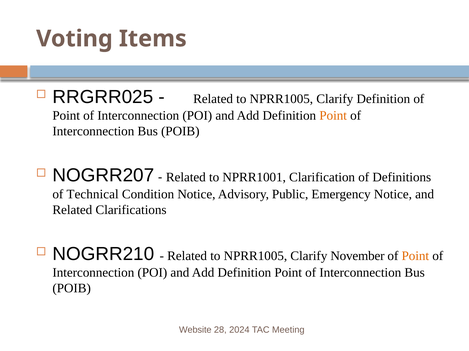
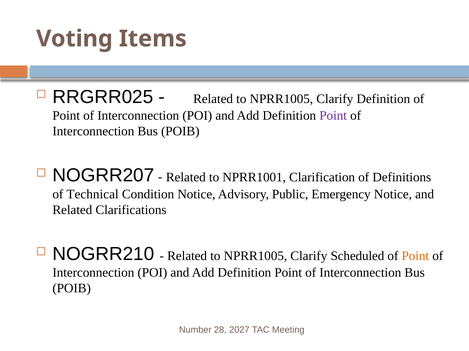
Point at (333, 116) colour: orange -> purple
November: November -> Scheduled
Website: Website -> Number
2024: 2024 -> 2027
